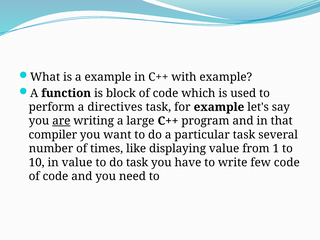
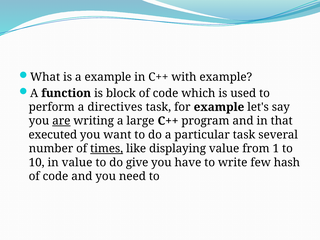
compiler: compiler -> executed
times underline: none -> present
do task: task -> give
few code: code -> hash
